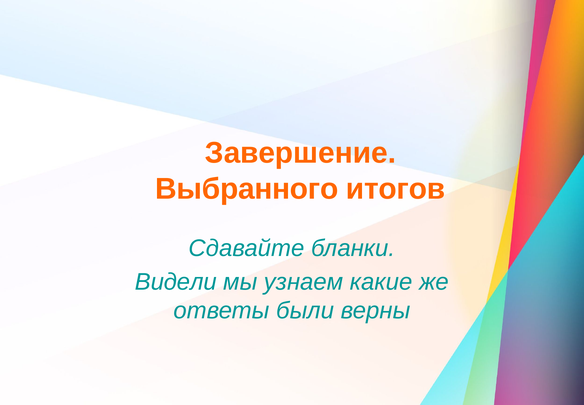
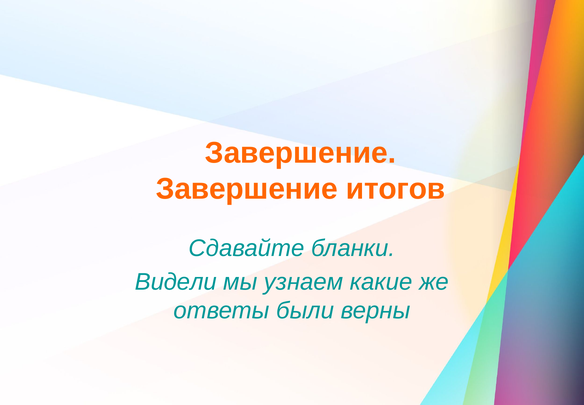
Выбранного at (247, 189): Выбранного -> Завершение
